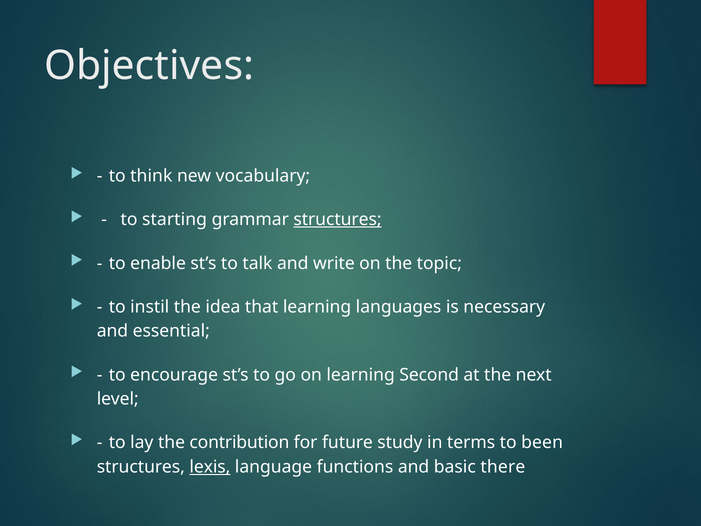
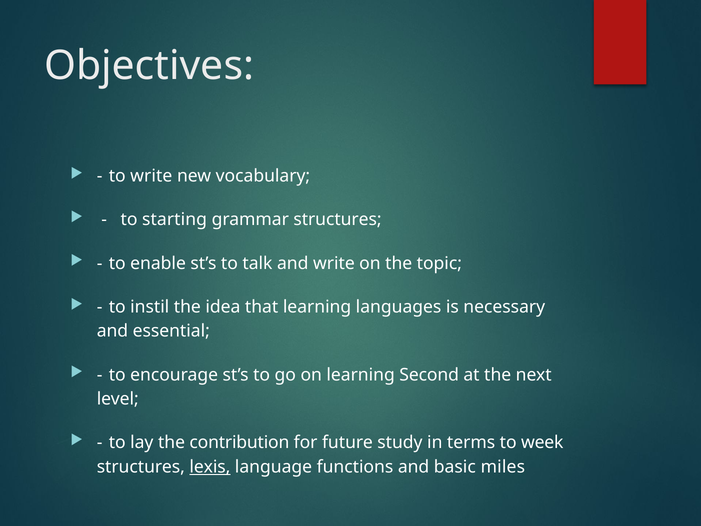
to think: think -> write
structures at (337, 219) underline: present -> none
been: been -> week
there: there -> miles
